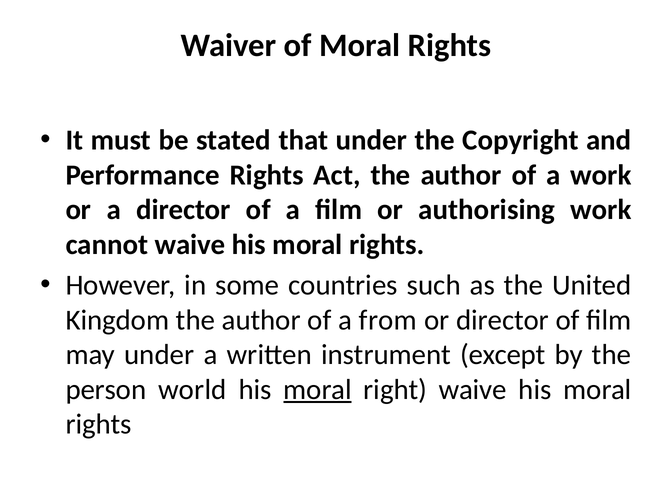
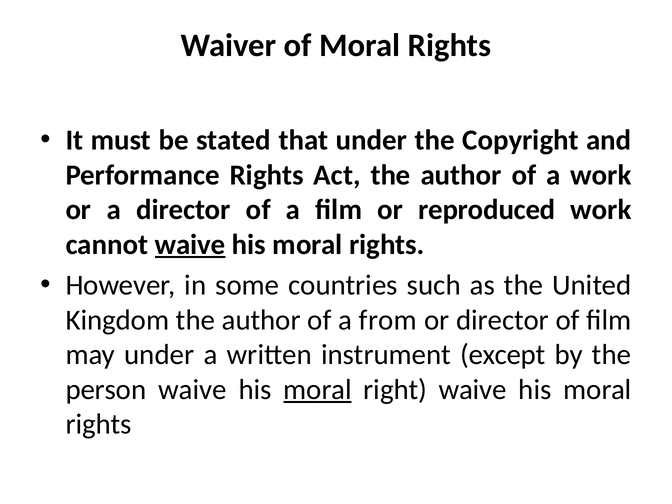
authorising: authorising -> reproduced
waive at (190, 245) underline: none -> present
person world: world -> waive
